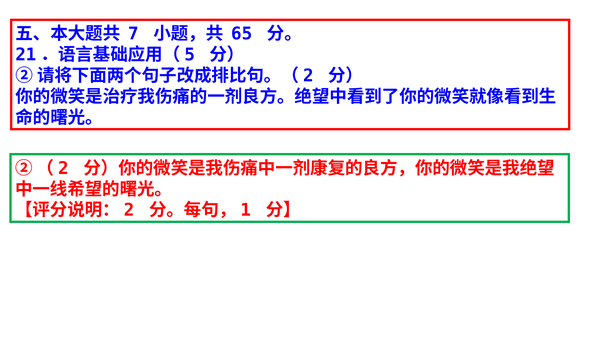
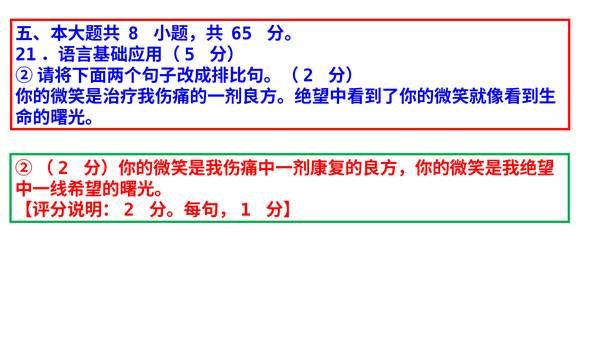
7: 7 -> 8
